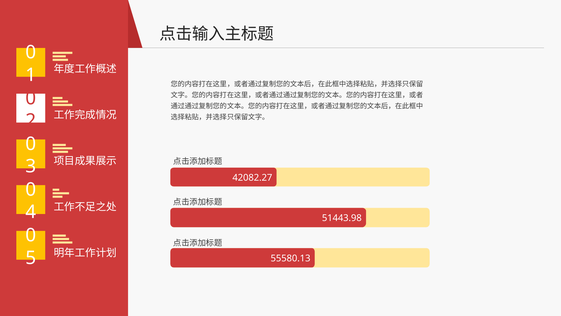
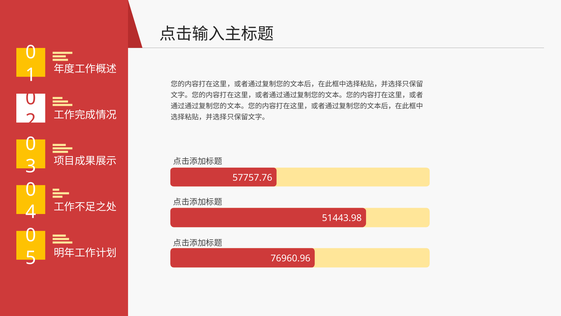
42082.27: 42082.27 -> 57757.76
55580.13: 55580.13 -> 76960.96
